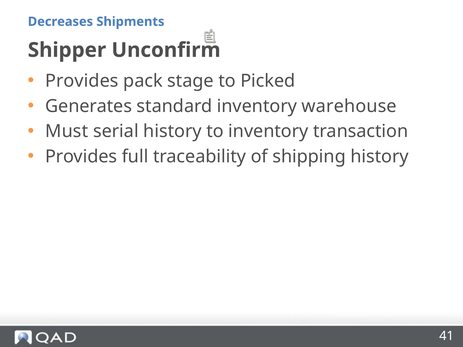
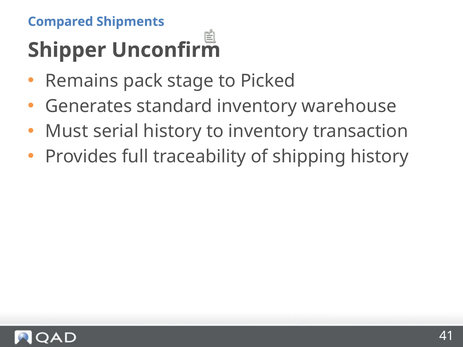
Decreases: Decreases -> Compared
Provides at (82, 81): Provides -> Remains
